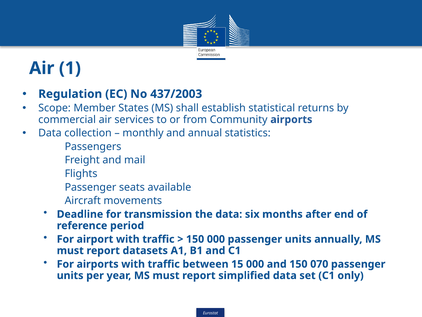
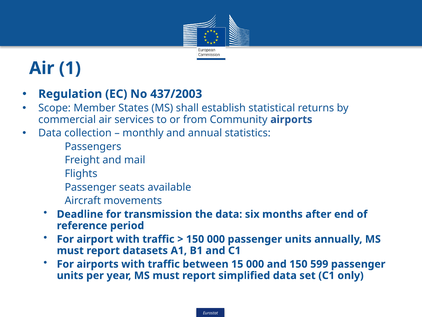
070: 070 -> 599
